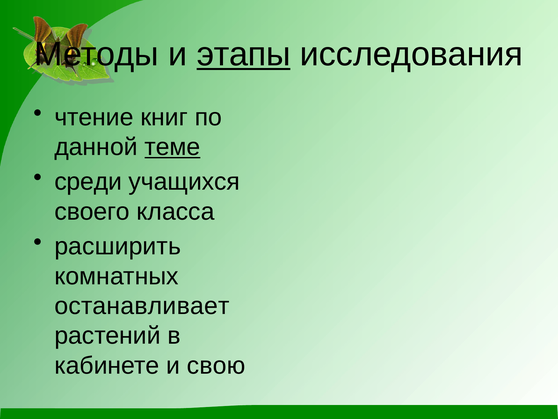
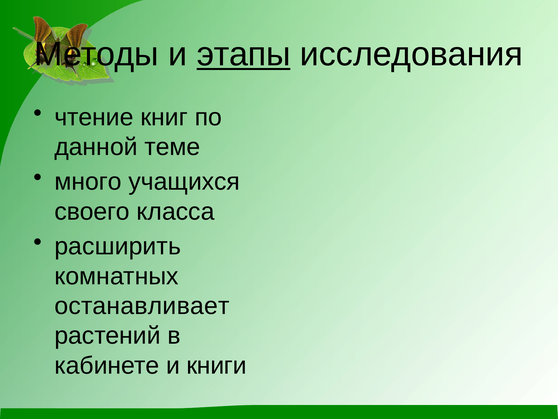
теме underline: present -> none
среди: среди -> много
свою: свою -> книги
